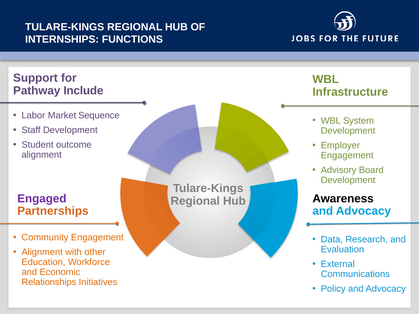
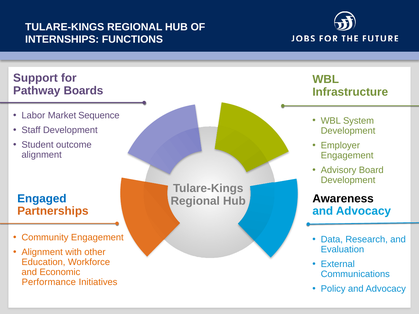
Include: Include -> Boards
Engaged colour: purple -> blue
Relationships: Relationships -> Performance
